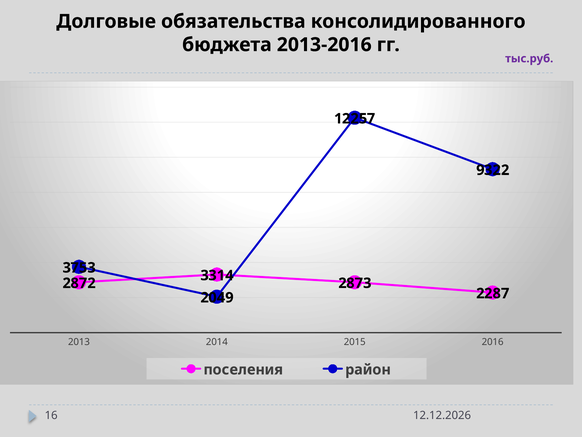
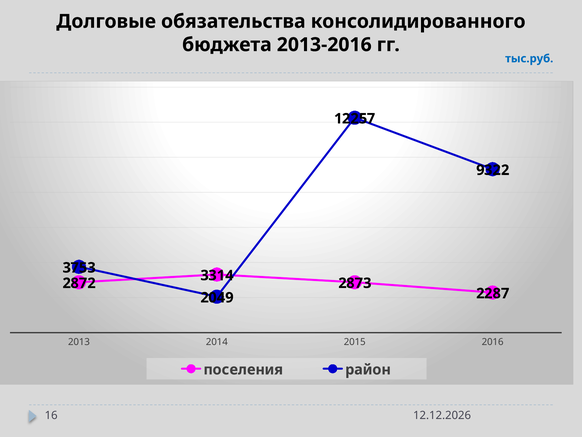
тыс.руб colour: purple -> blue
